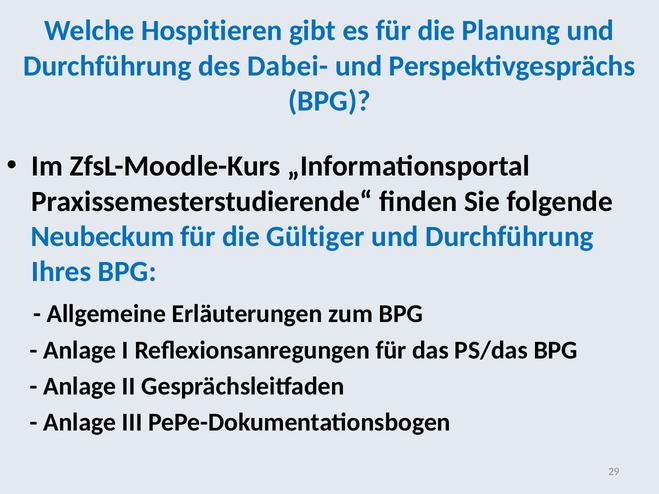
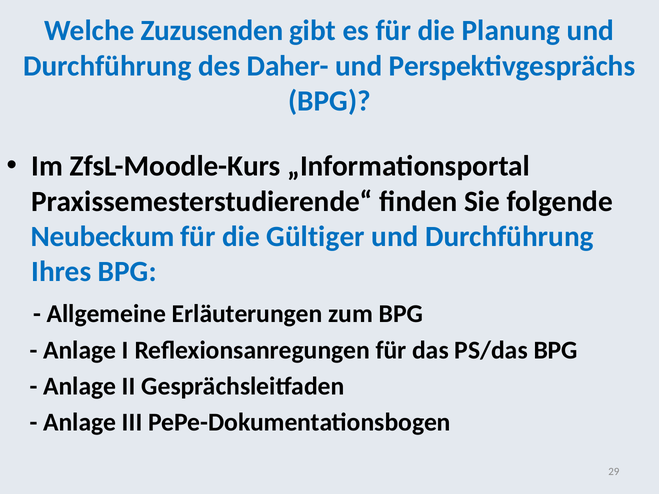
Hospitieren: Hospitieren -> Zuzusenden
Dabei-: Dabei- -> Daher-
